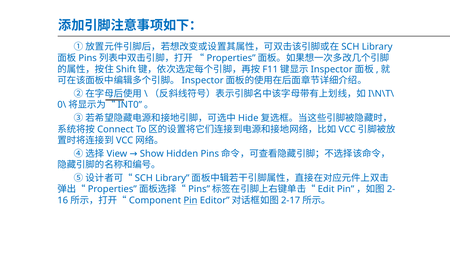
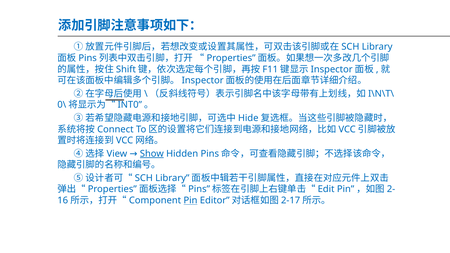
Show underline: none -> present
